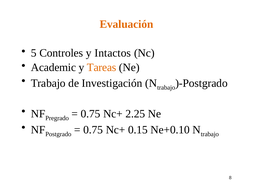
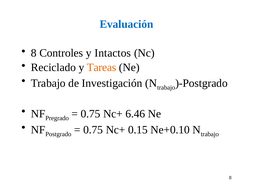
Evaluación colour: orange -> blue
5 at (34, 53): 5 -> 8
Academic: Academic -> Reciclado
2.25: 2.25 -> 6.46
